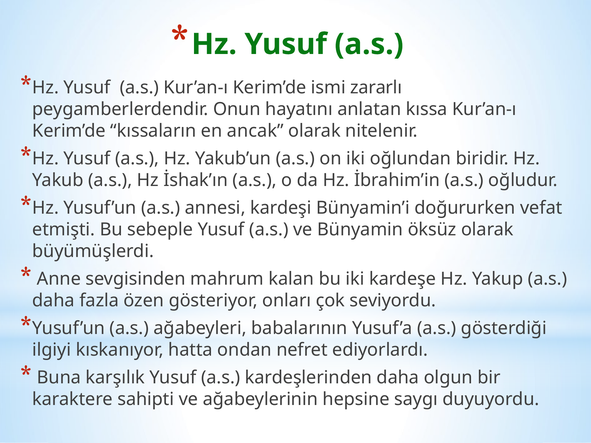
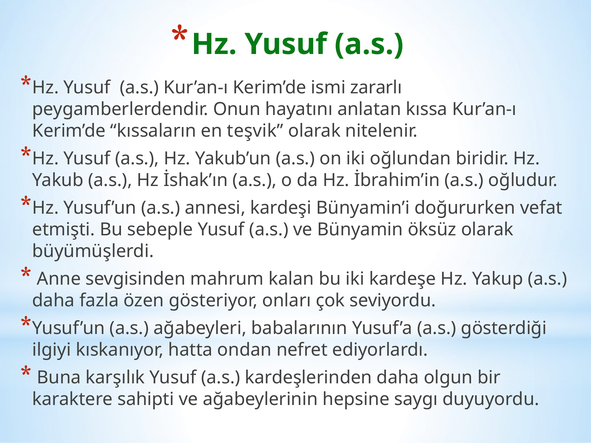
ancak: ancak -> teşvik
